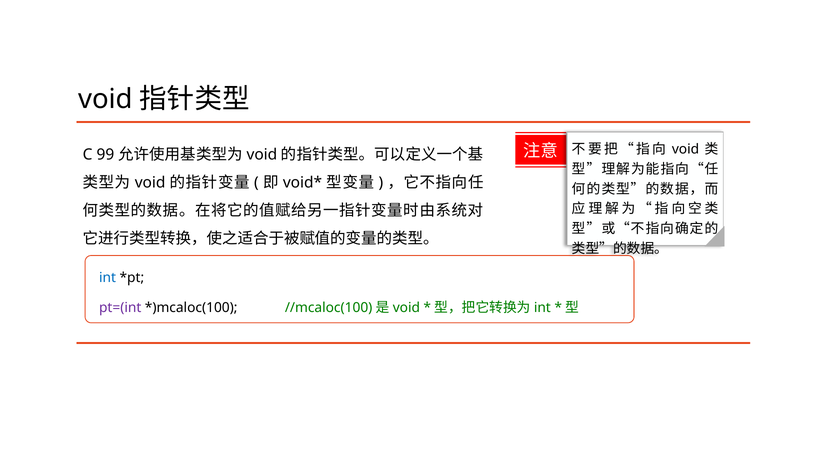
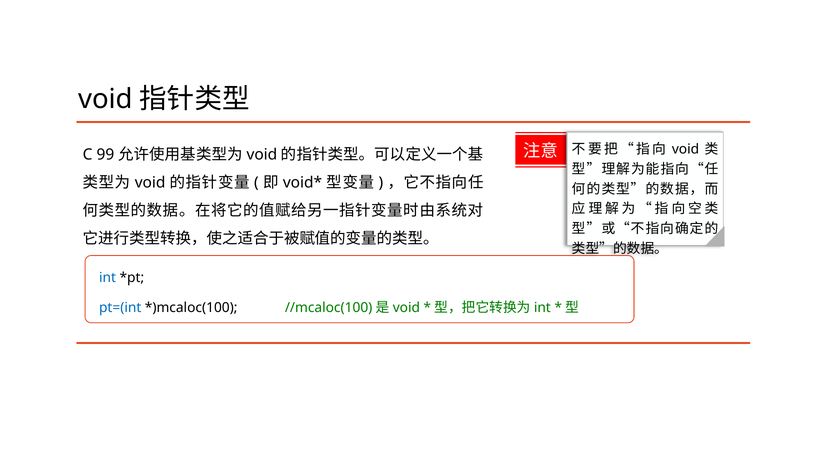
pt=(int colour: purple -> blue
